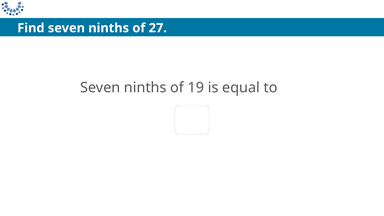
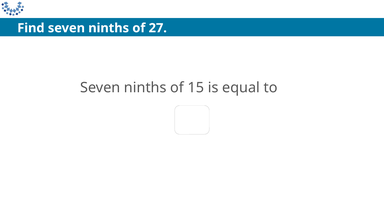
19: 19 -> 15
